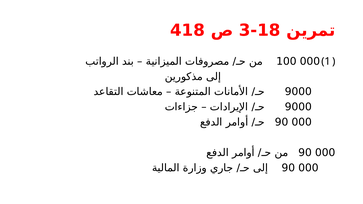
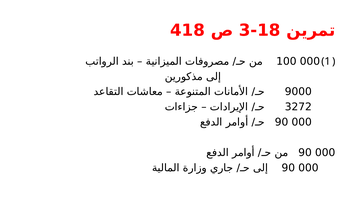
9000 at (298, 107): 9000 -> 3272
